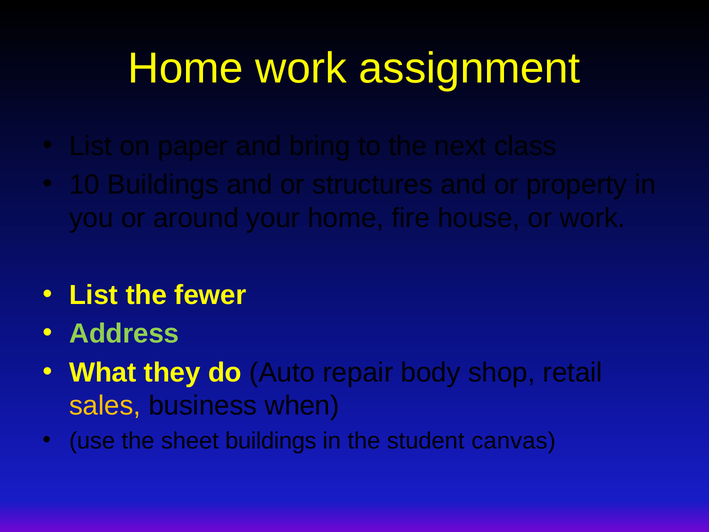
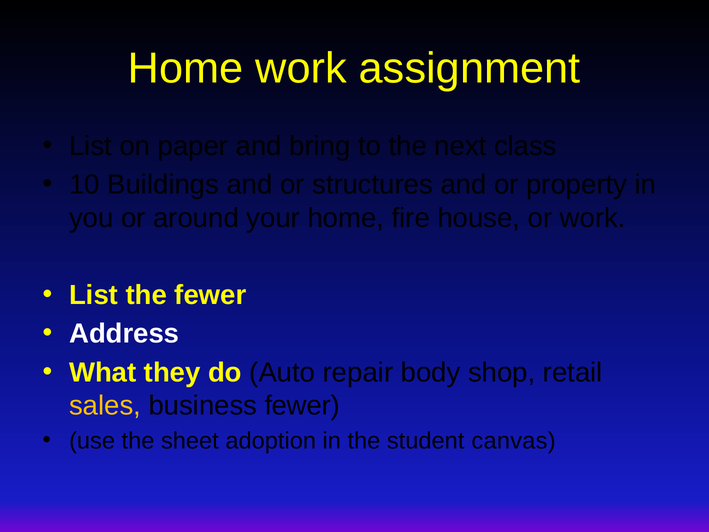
Address colour: light green -> white
business when: when -> fewer
sheet buildings: buildings -> adoption
